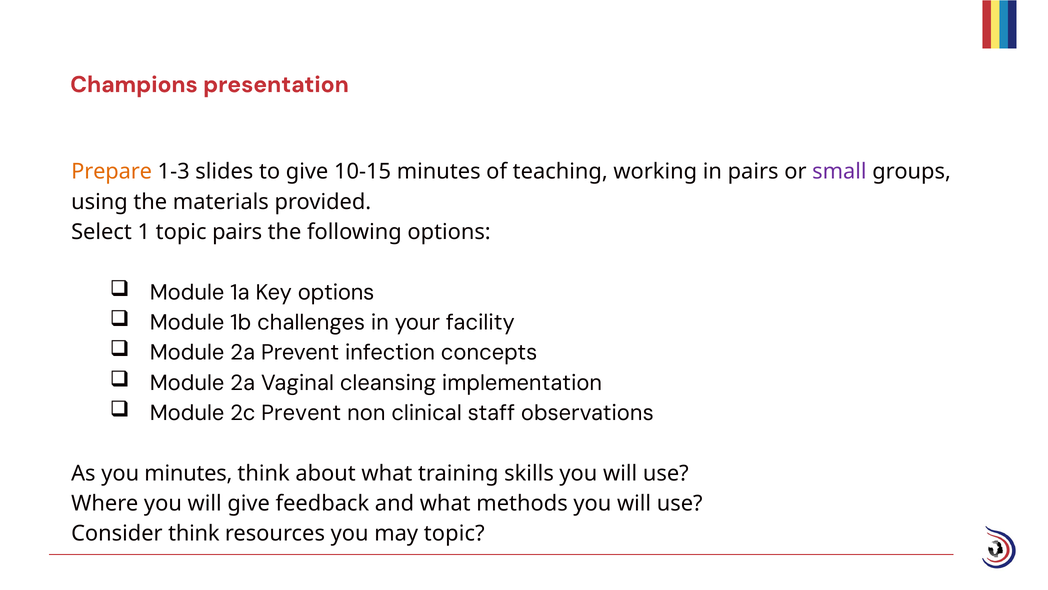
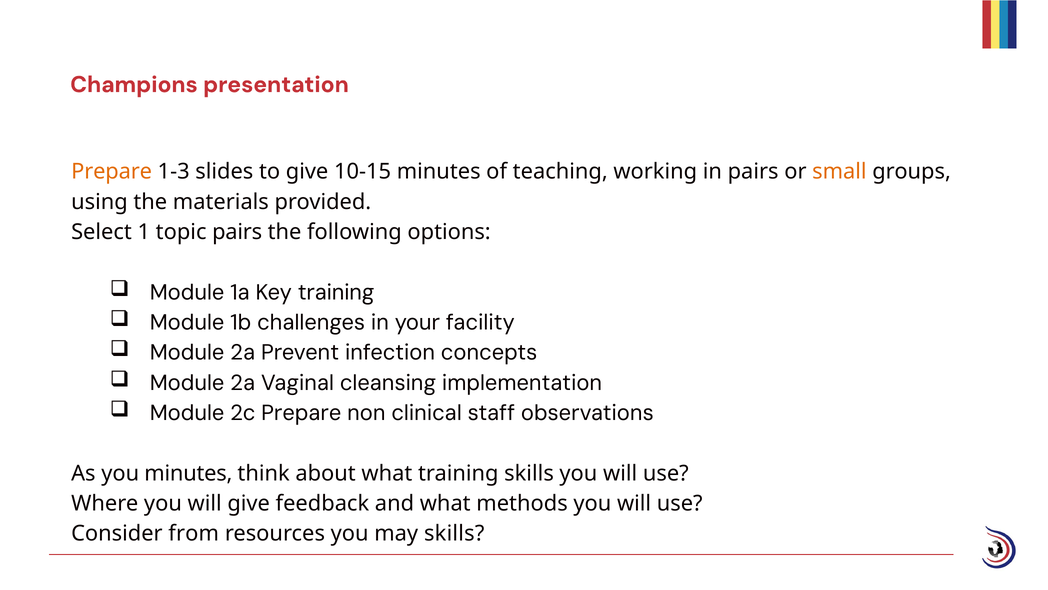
small colour: purple -> orange
Key options: options -> training
2c Prevent: Prevent -> Prepare
Consider think: think -> from
may topic: topic -> skills
